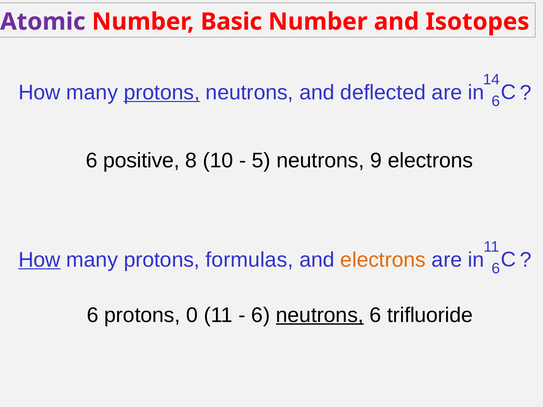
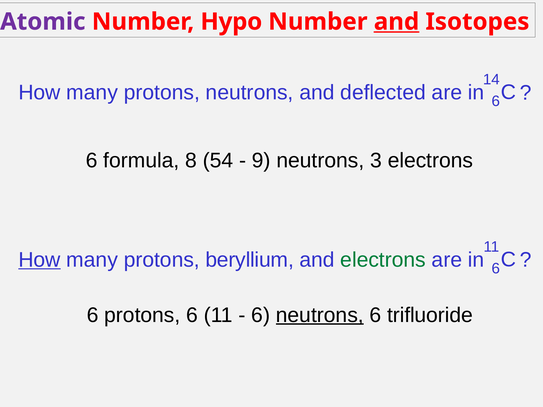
Basic: Basic -> Hypo
and at (397, 22) underline: none -> present
protons at (162, 92) underline: present -> none
positive: positive -> formula
10: 10 -> 54
5: 5 -> 9
9: 9 -> 3
formulas: formulas -> beryllium
electrons at (383, 260) colour: orange -> green
protons 0: 0 -> 6
